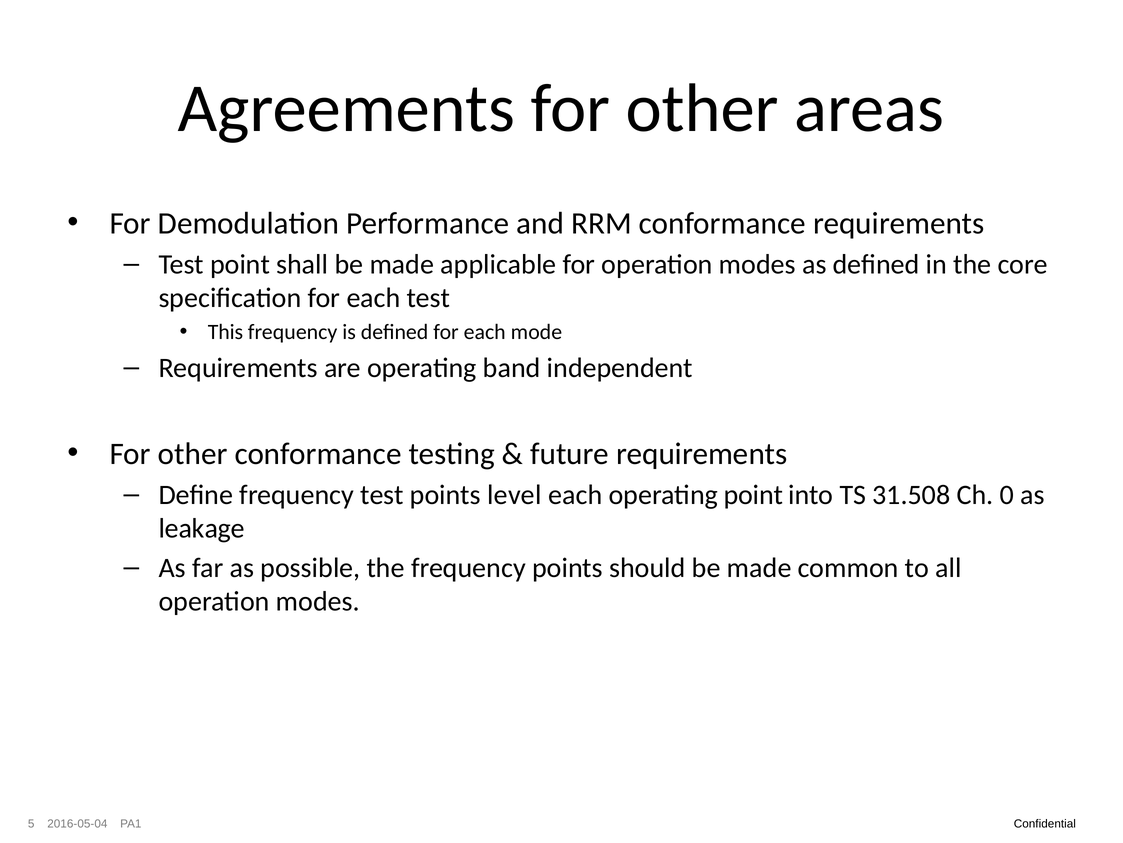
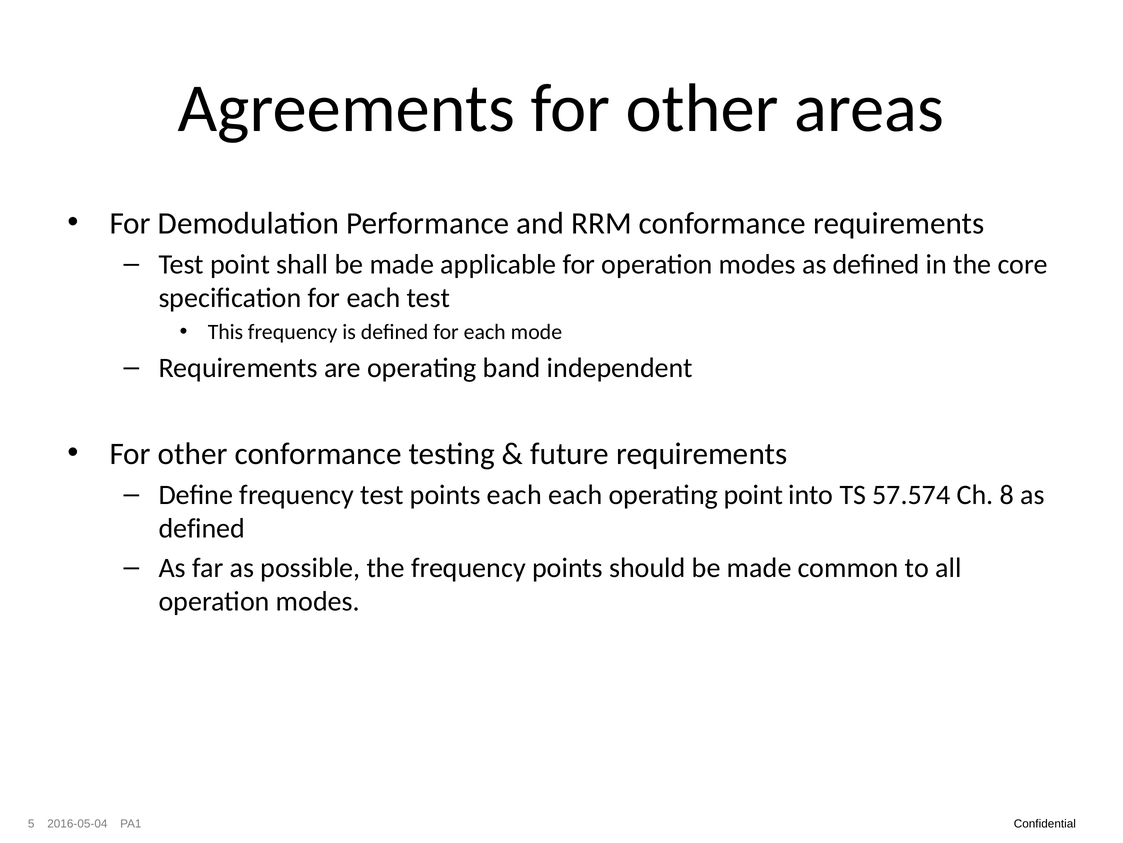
points level: level -> each
31.508: 31.508 -> 57.574
0: 0 -> 8
leakage at (202, 528): leakage -> defined
